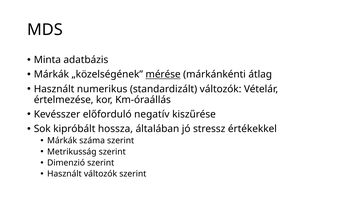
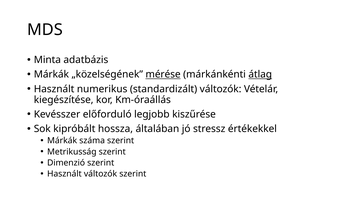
átlag underline: none -> present
értelmezése: értelmezése -> kiegészítése
negatív: negatív -> legjobb
